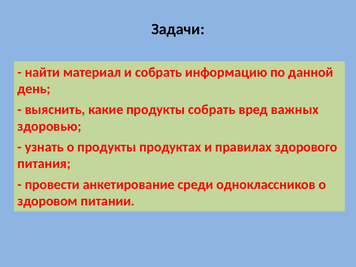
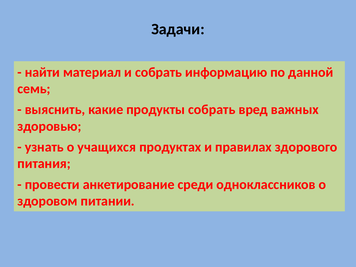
день: день -> семь
о продукты: продукты -> учащихся
